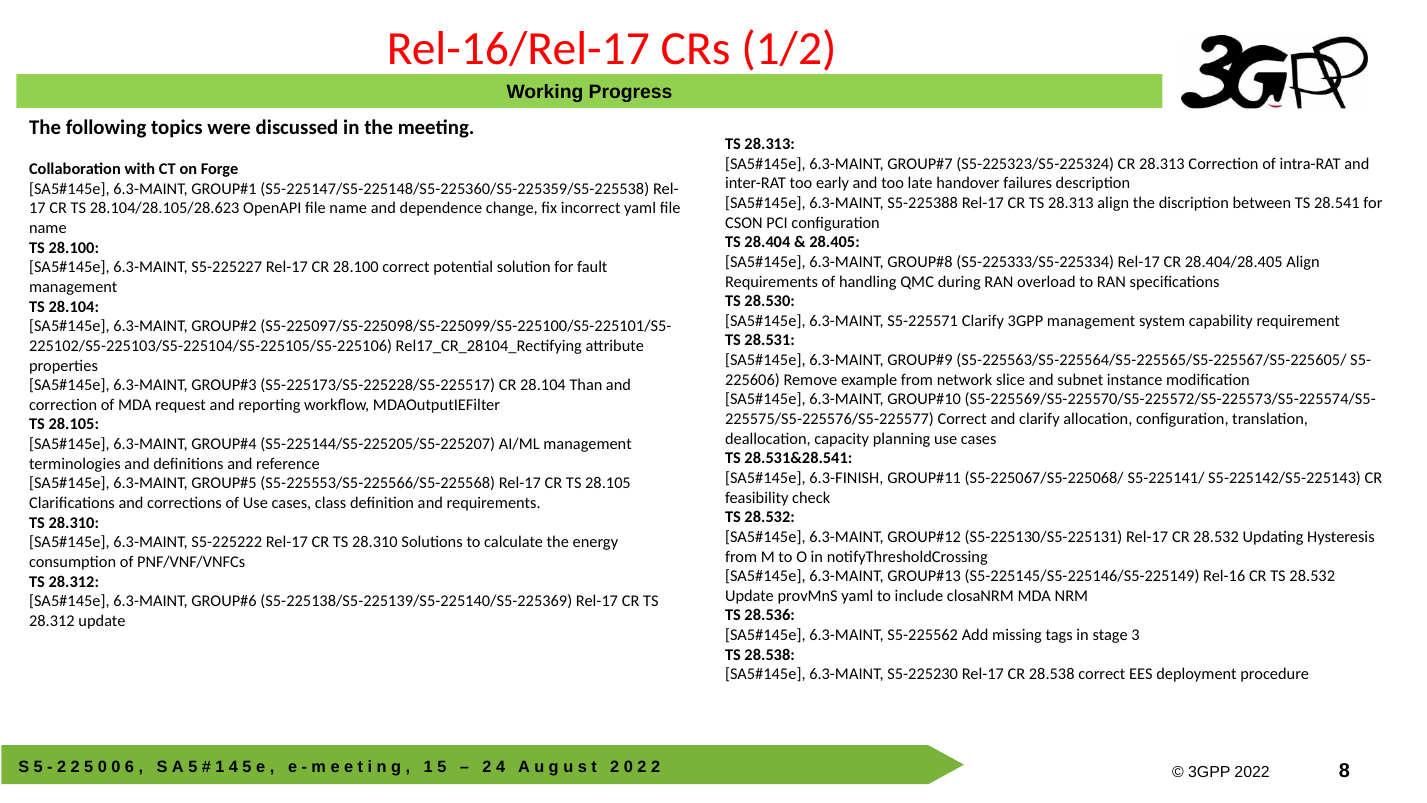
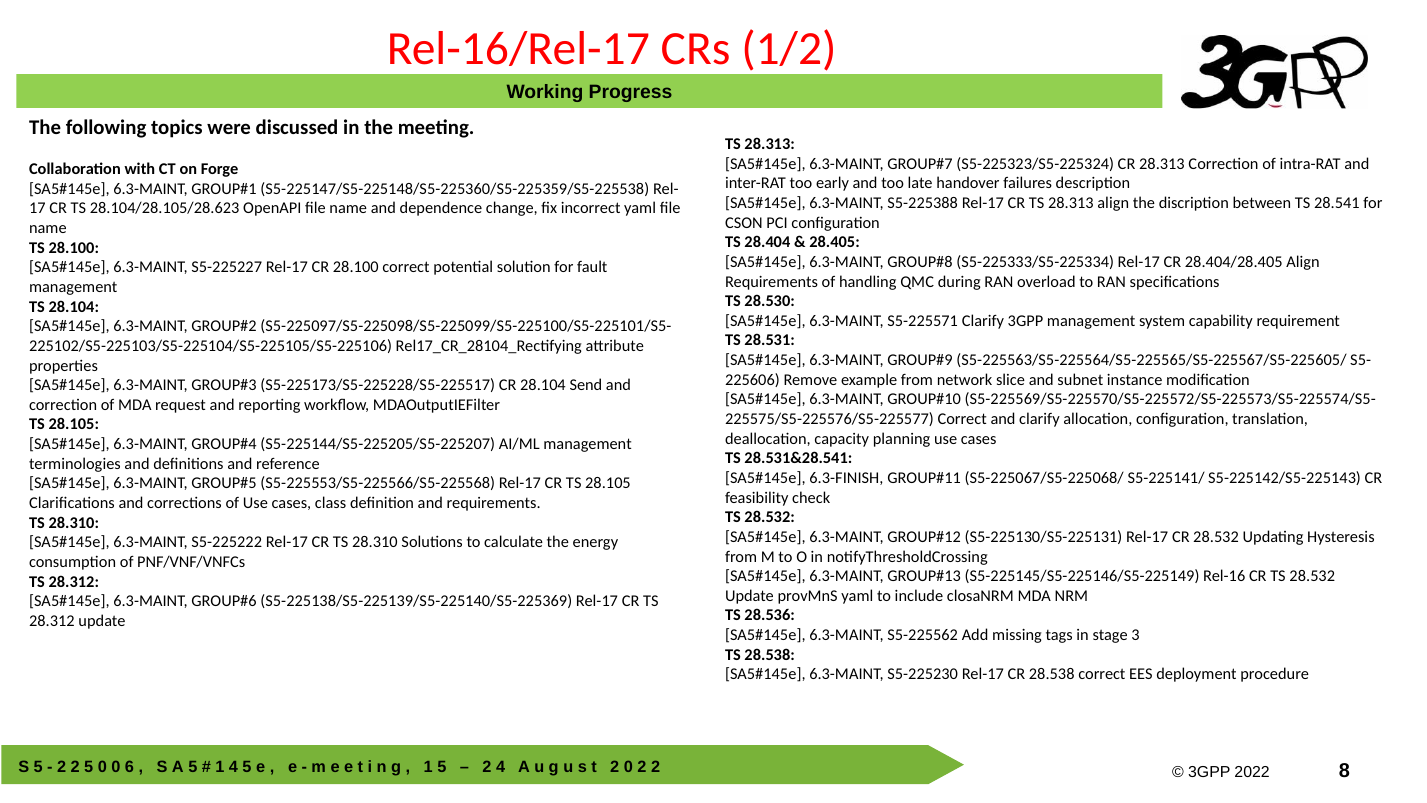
Than: Than -> Send
